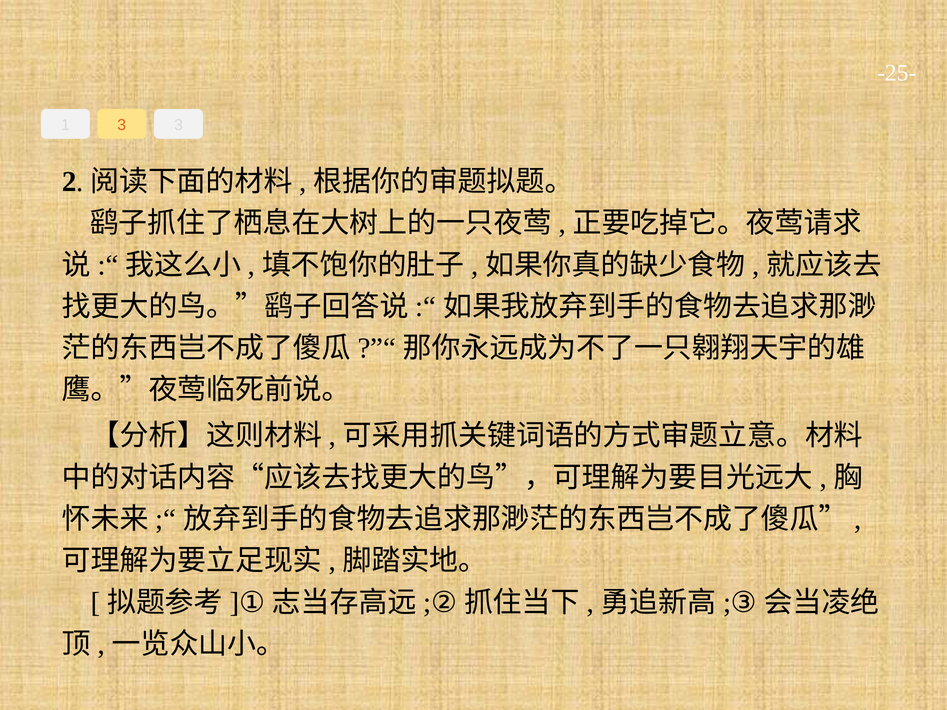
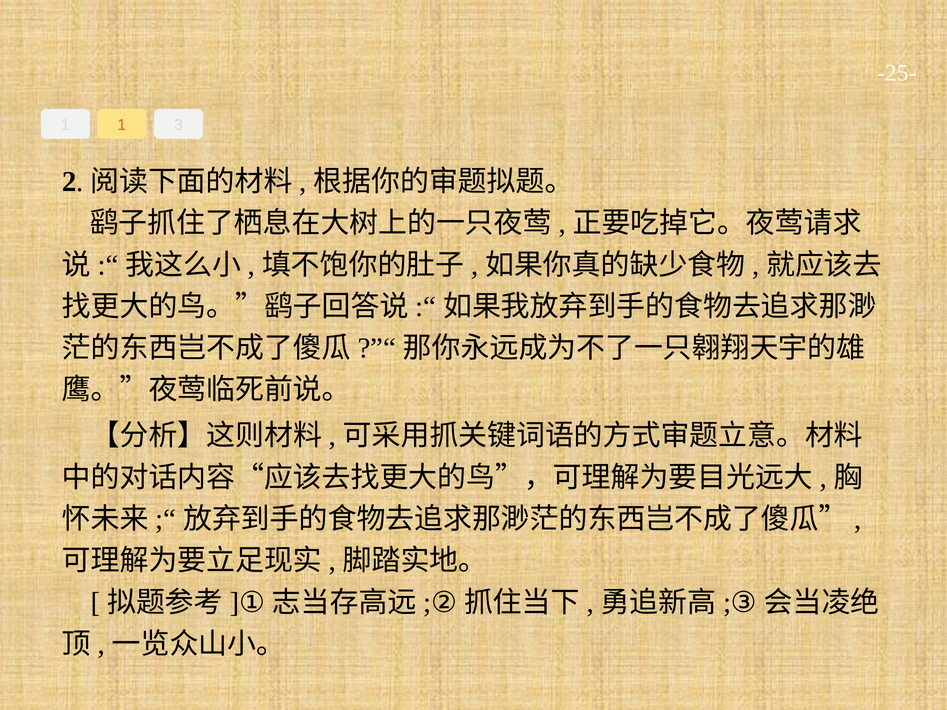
1 3: 3 -> 1
